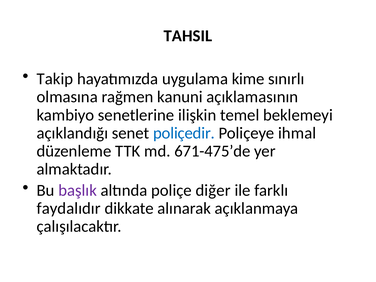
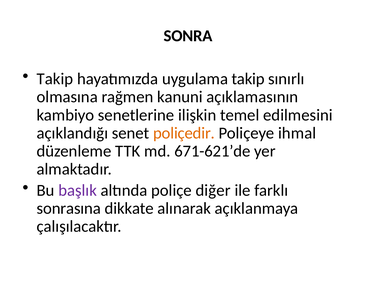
TAHSIL: TAHSIL -> SONRA
uygulama kime: kime -> takip
beklemeyi: beklemeyi -> edilmesini
poliçedir colour: blue -> orange
671-475’de: 671-475’de -> 671-621’de
faydalıdır: faydalıdır -> sonrasına
